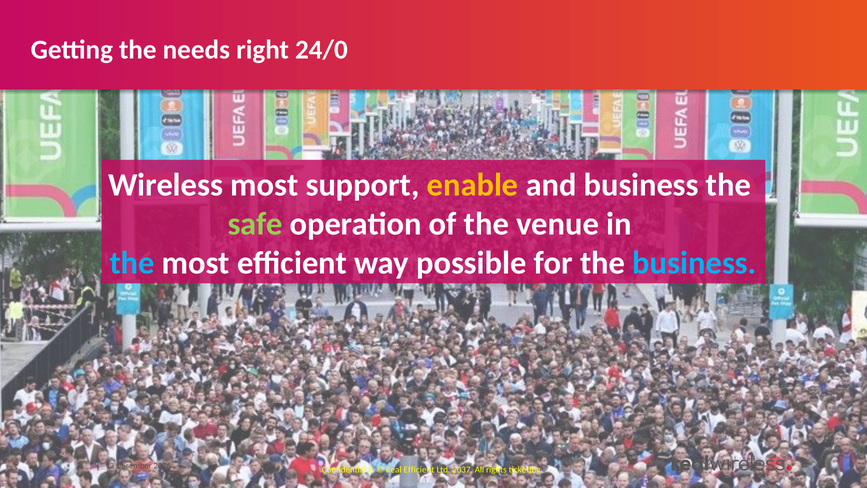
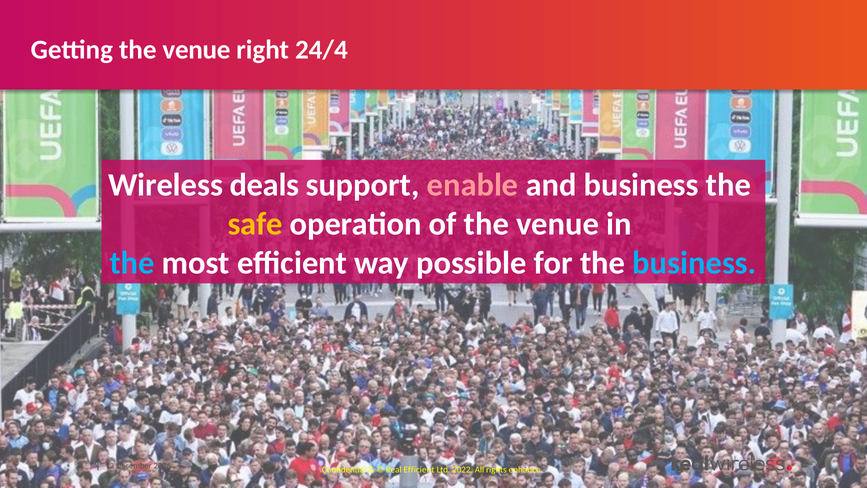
Getting the needs: needs -> venue
24/0: 24/0 -> 24/4
Wireless most: most -> deals
enable colour: yellow -> pink
safe colour: light green -> yellow
2037: 2037 -> 2022
ticketing: ticketing -> enhance
